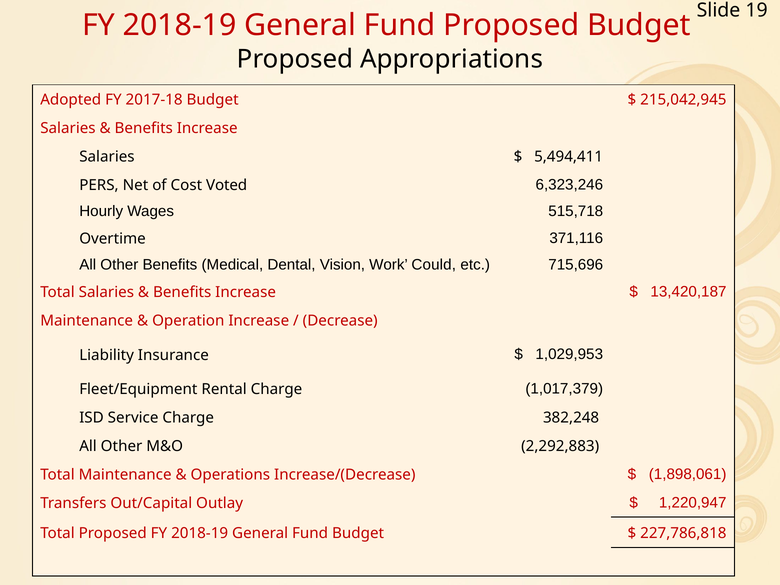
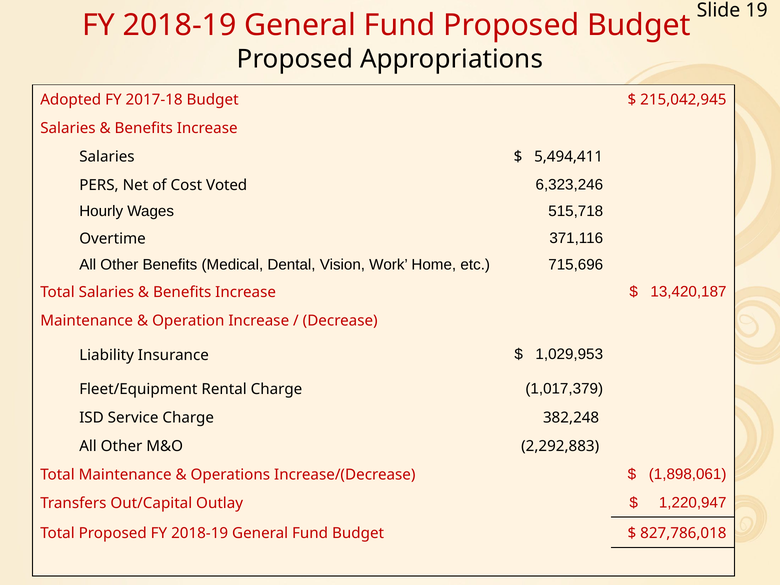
Could: Could -> Home
227,786,818: 227,786,818 -> 827,786,018
